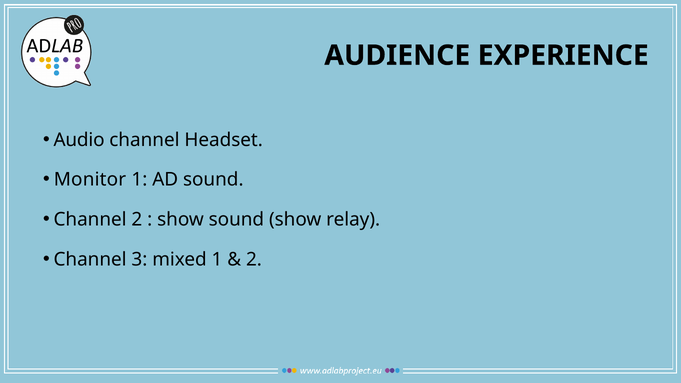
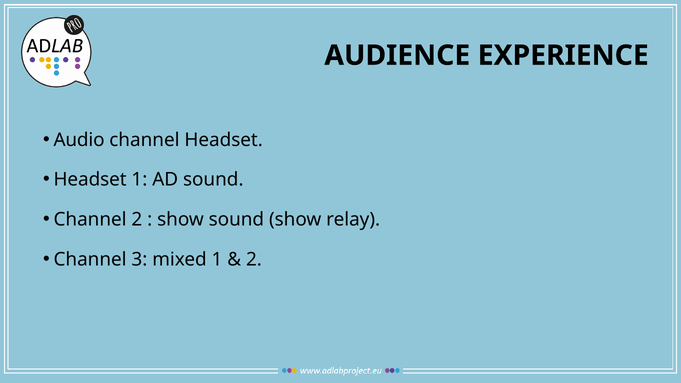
Monitor at (90, 180): Monitor -> Headset
